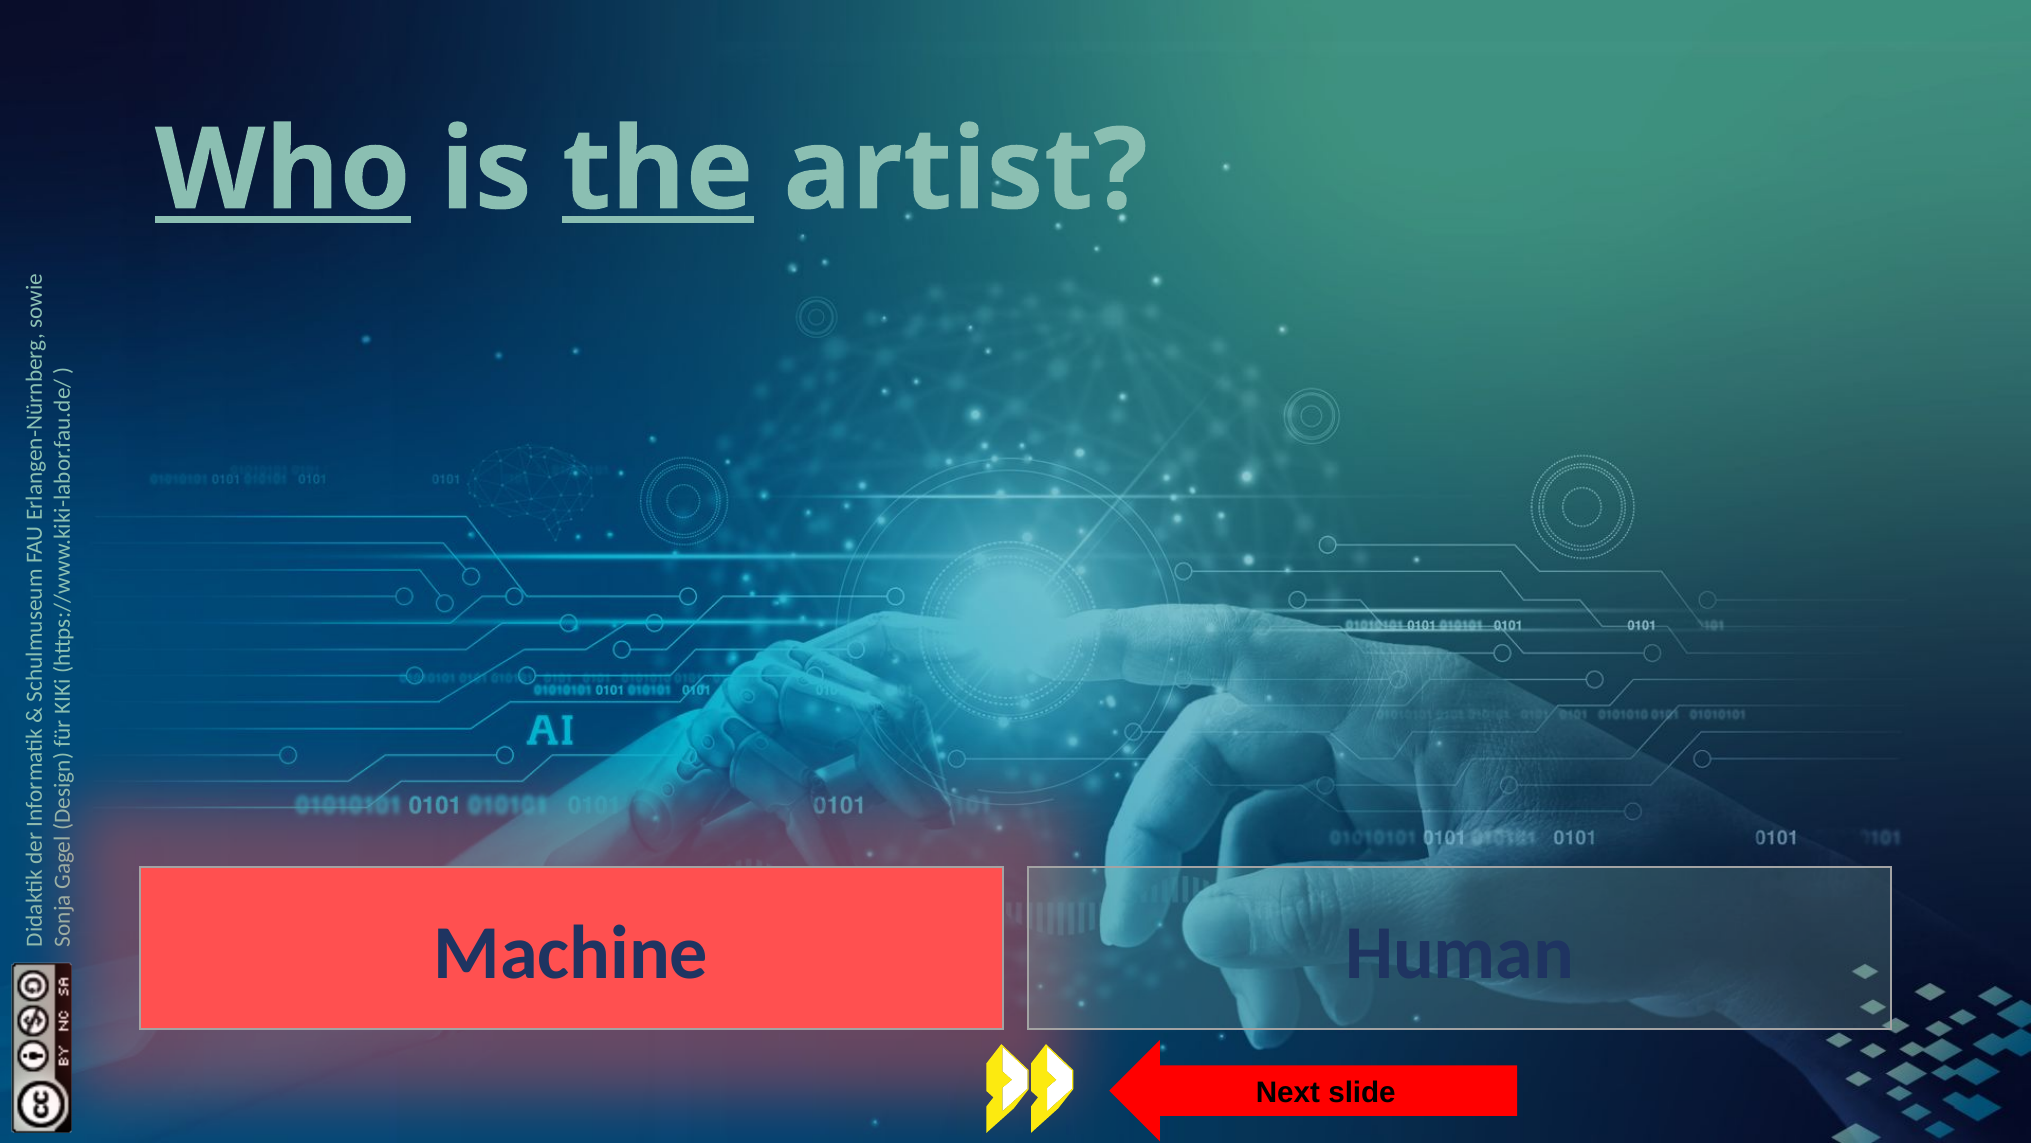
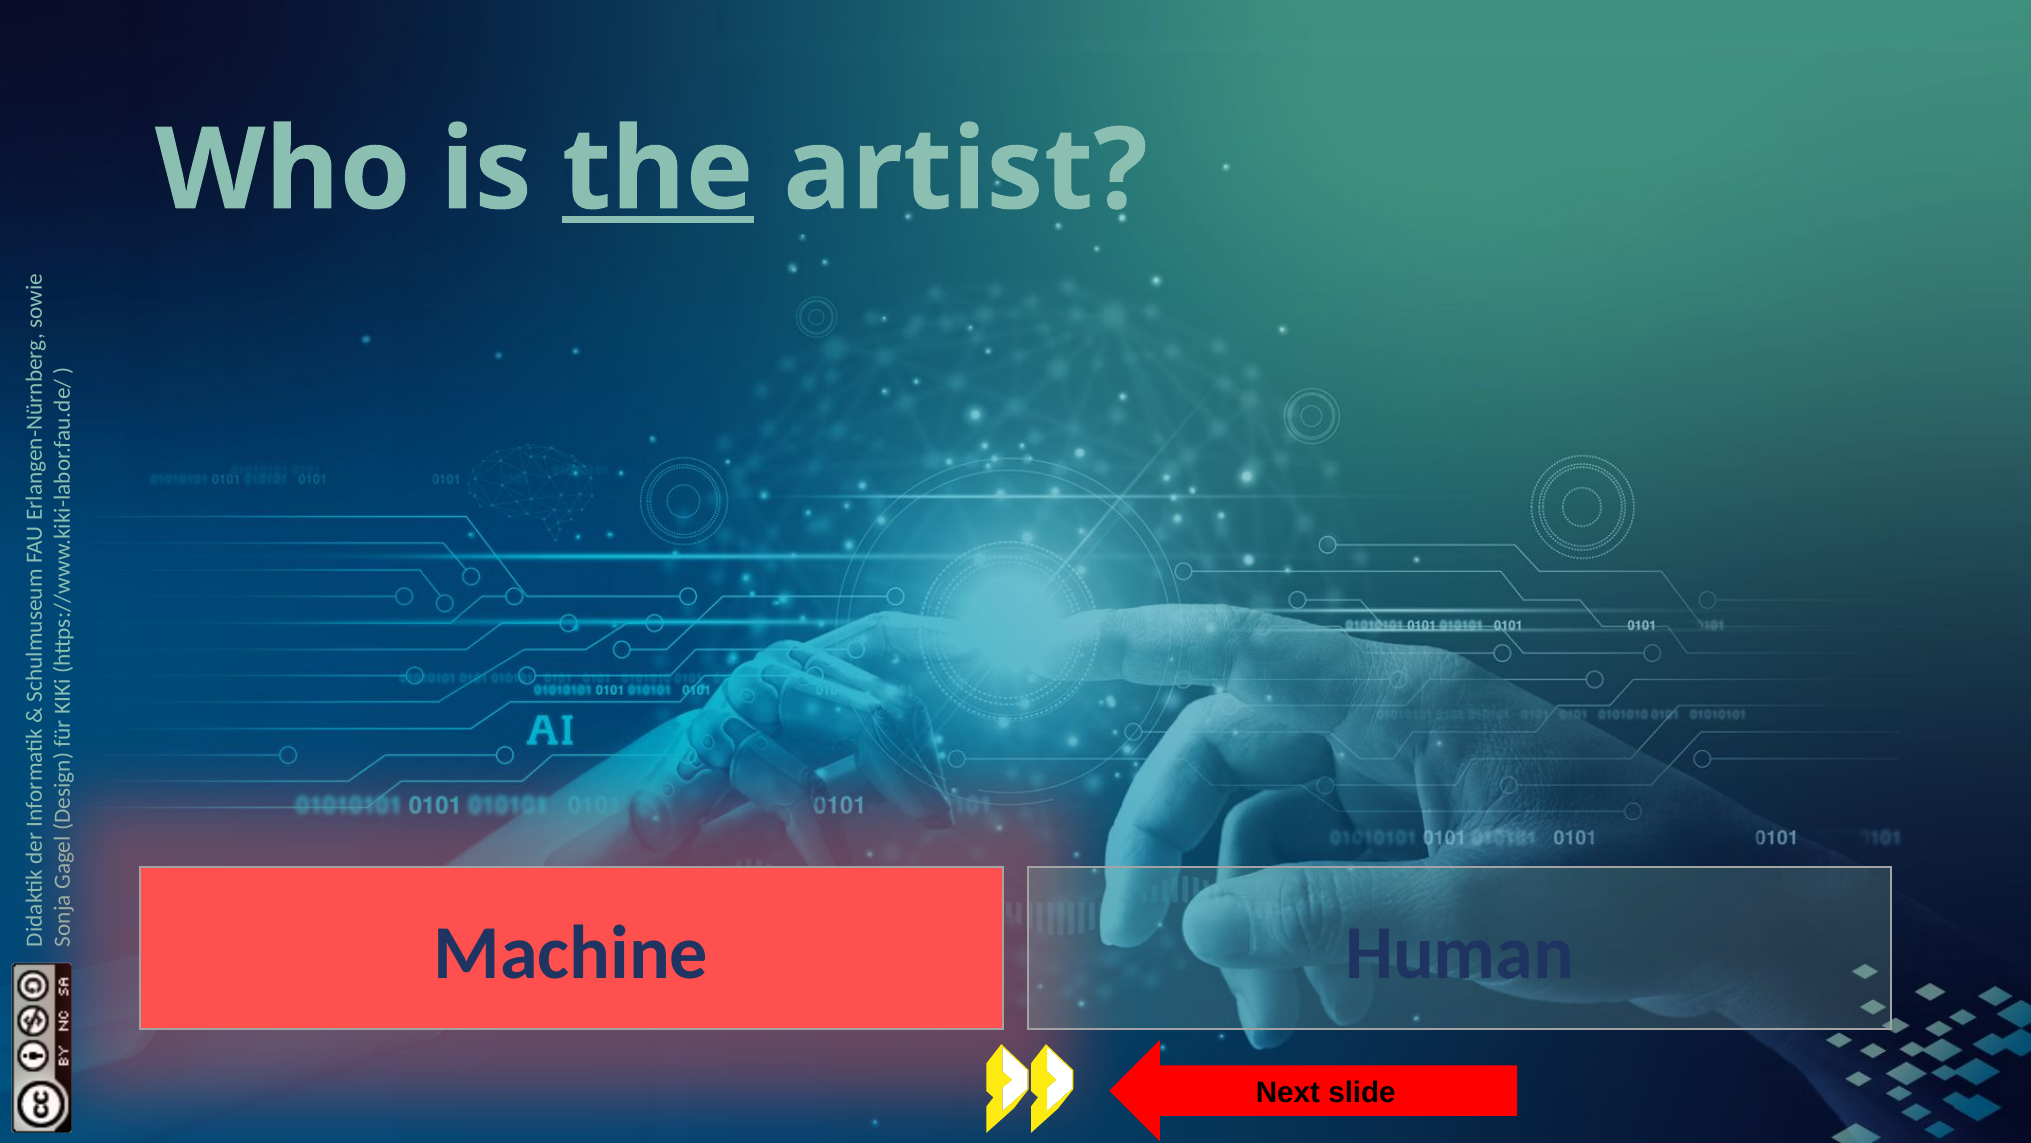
Who underline: present -> none
